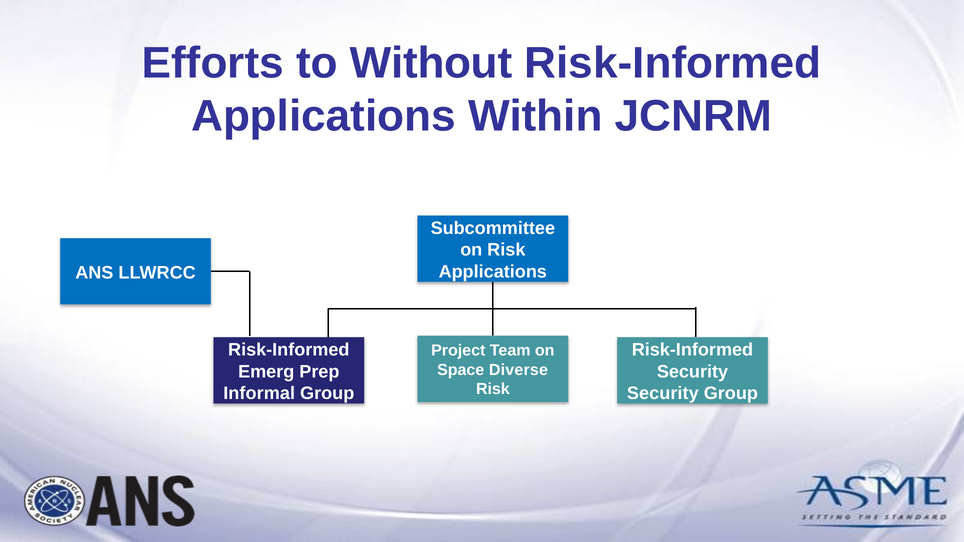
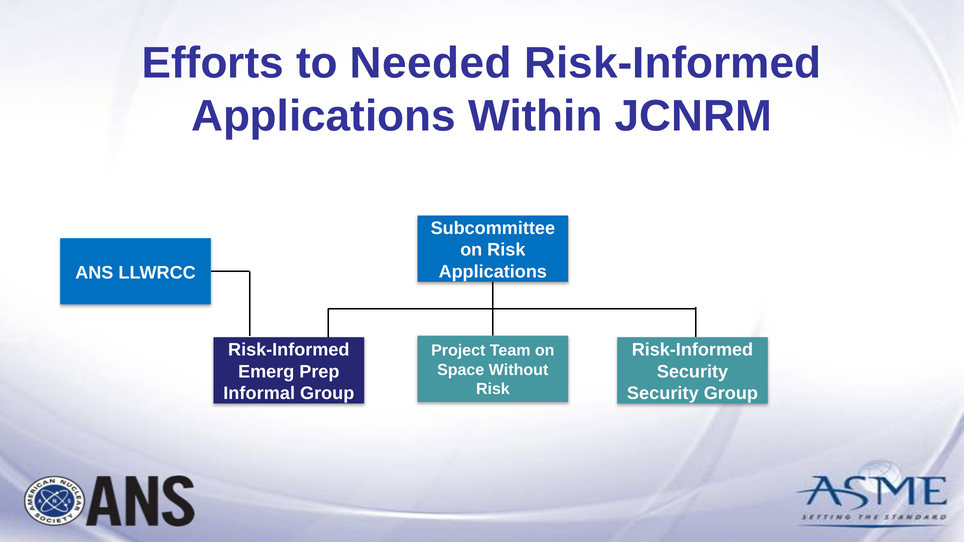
Without: Without -> Needed
Diverse: Diverse -> Without
